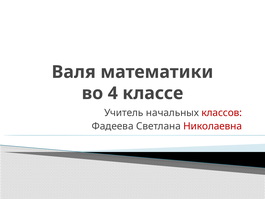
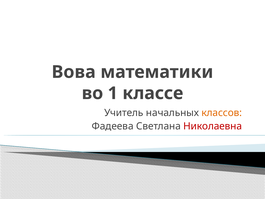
Валя: Валя -> Вова
4: 4 -> 1
классов colour: red -> orange
